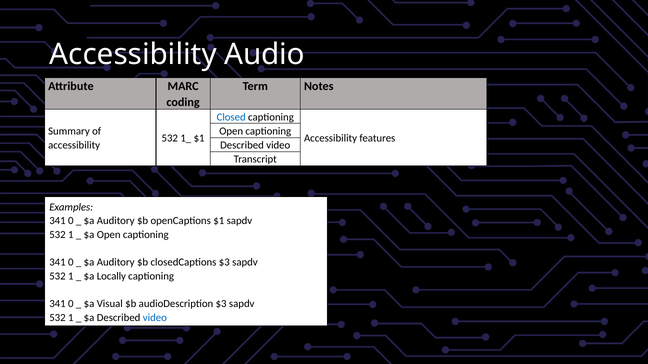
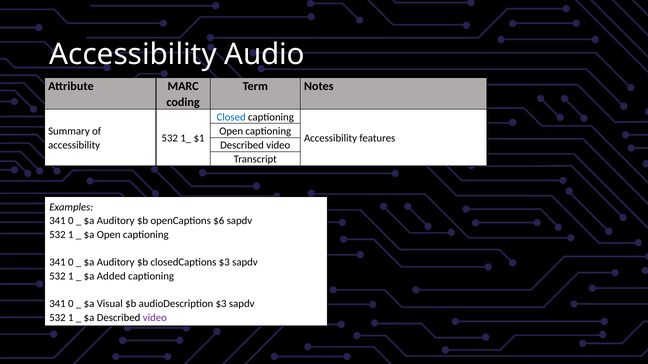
openCaptions $1: $1 -> $6
Locally: Locally -> Added
video at (155, 318) colour: blue -> purple
